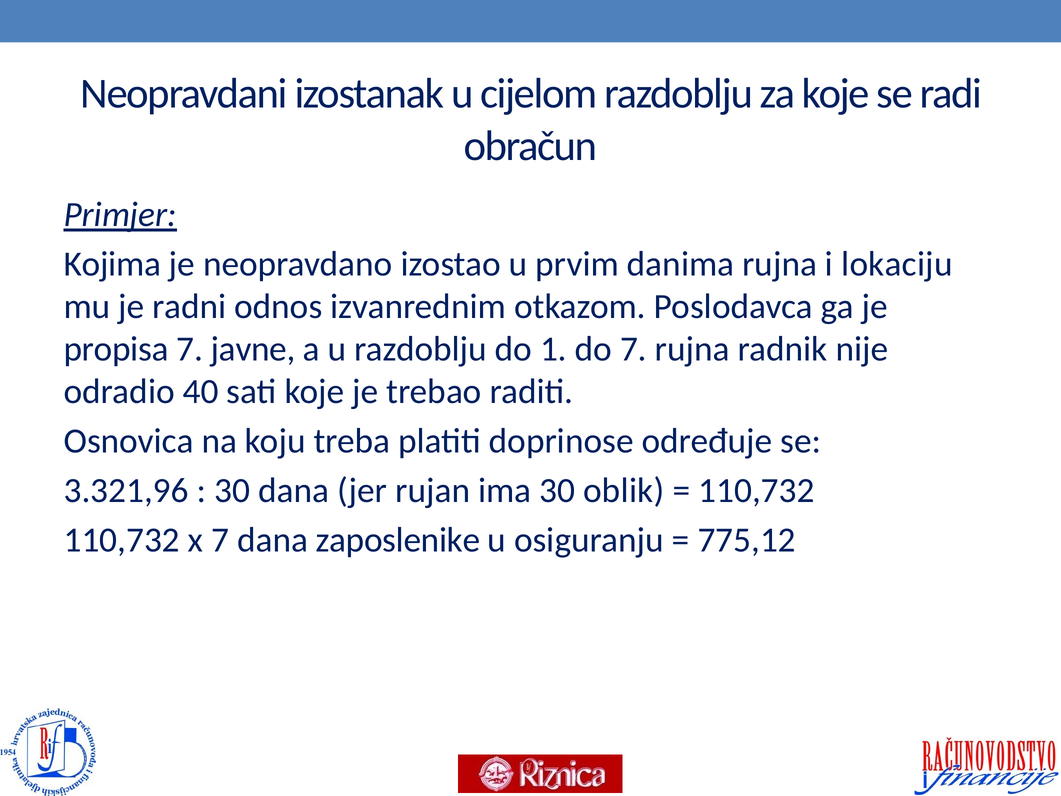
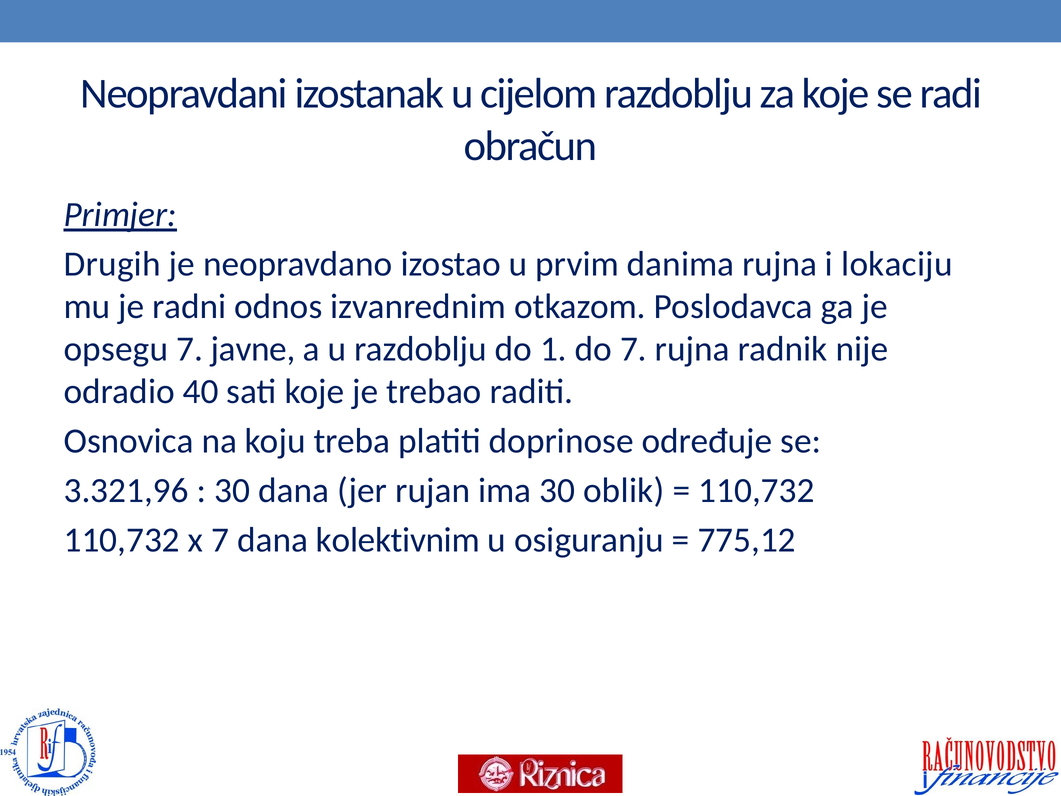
Kojima: Kojima -> Drugih
propisa: propisa -> opsegu
zaposlenike: zaposlenike -> kolektivnim
